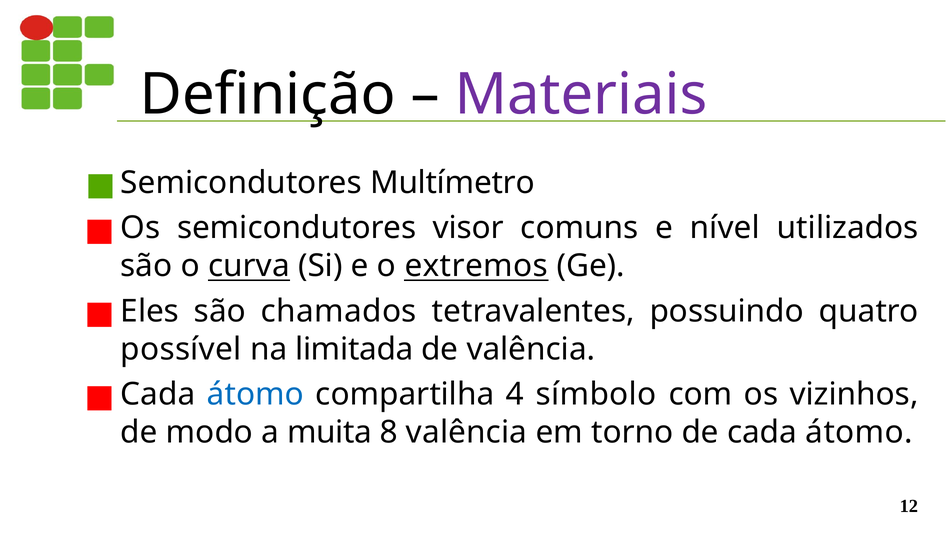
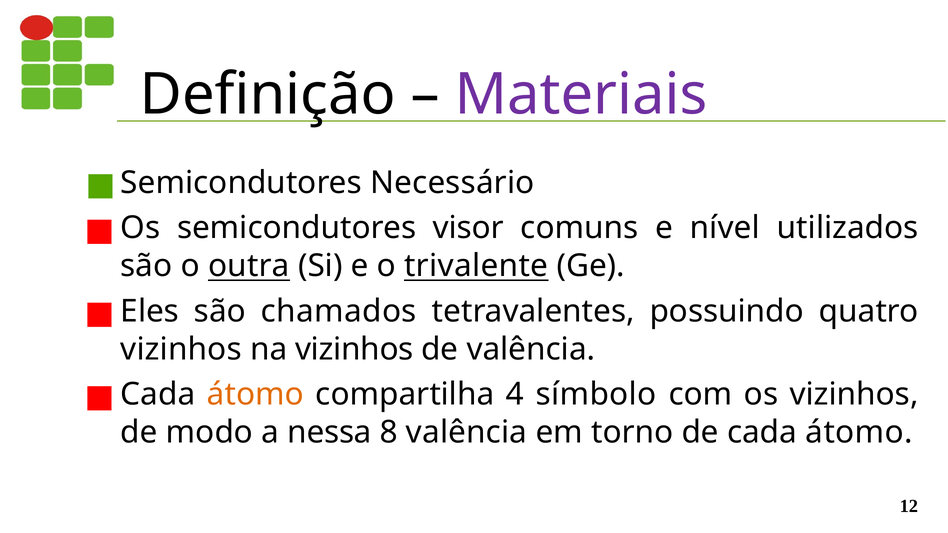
Multímetro: Multímetro -> Necessário
curva: curva -> outra
extremos: extremos -> trivalente
possível at (181, 349): possível -> vizinhos
na limitada: limitada -> vizinhos
átomo at (255, 395) colour: blue -> orange
muita: muita -> nessa
